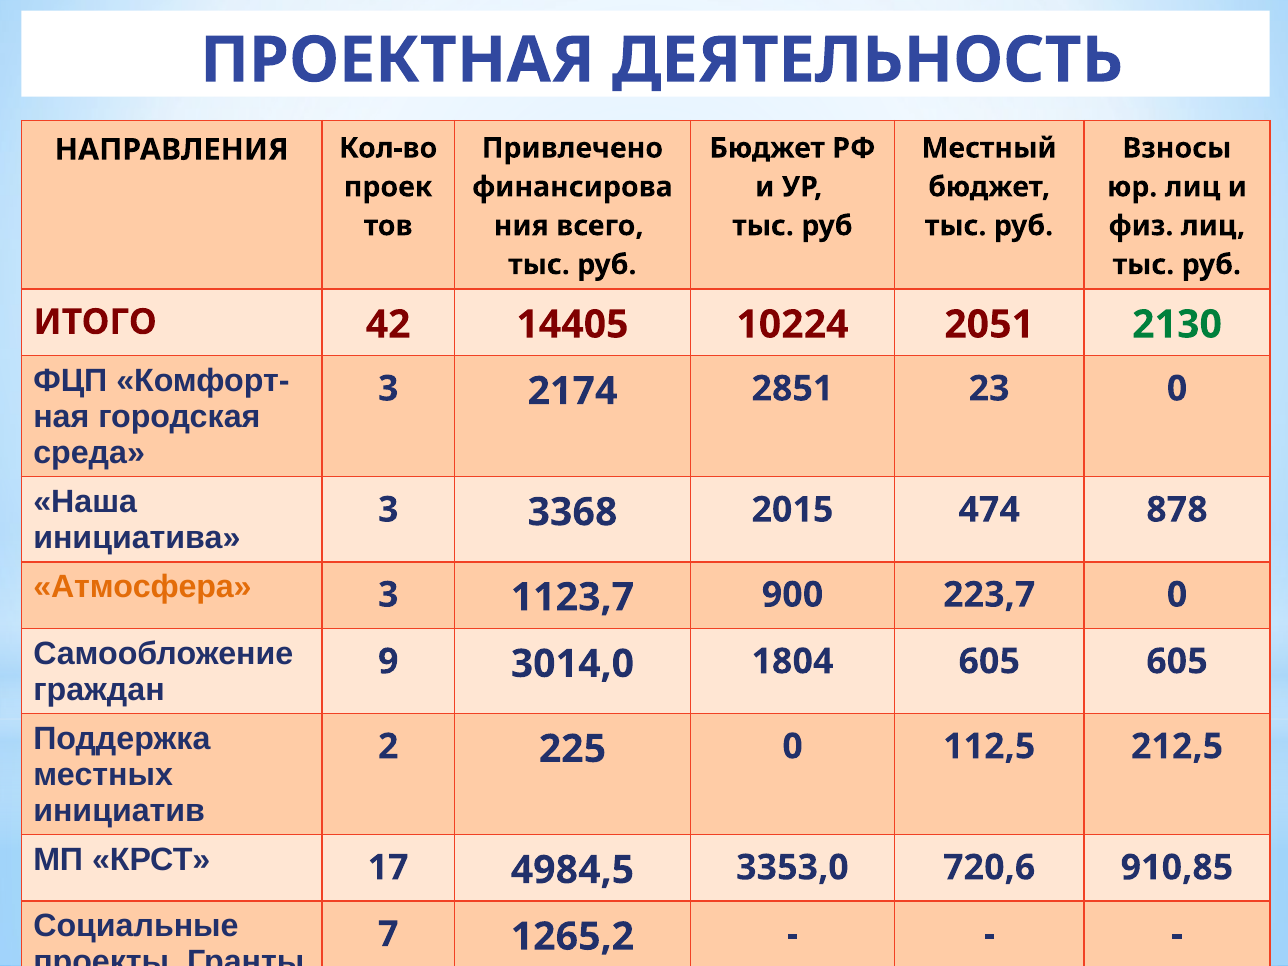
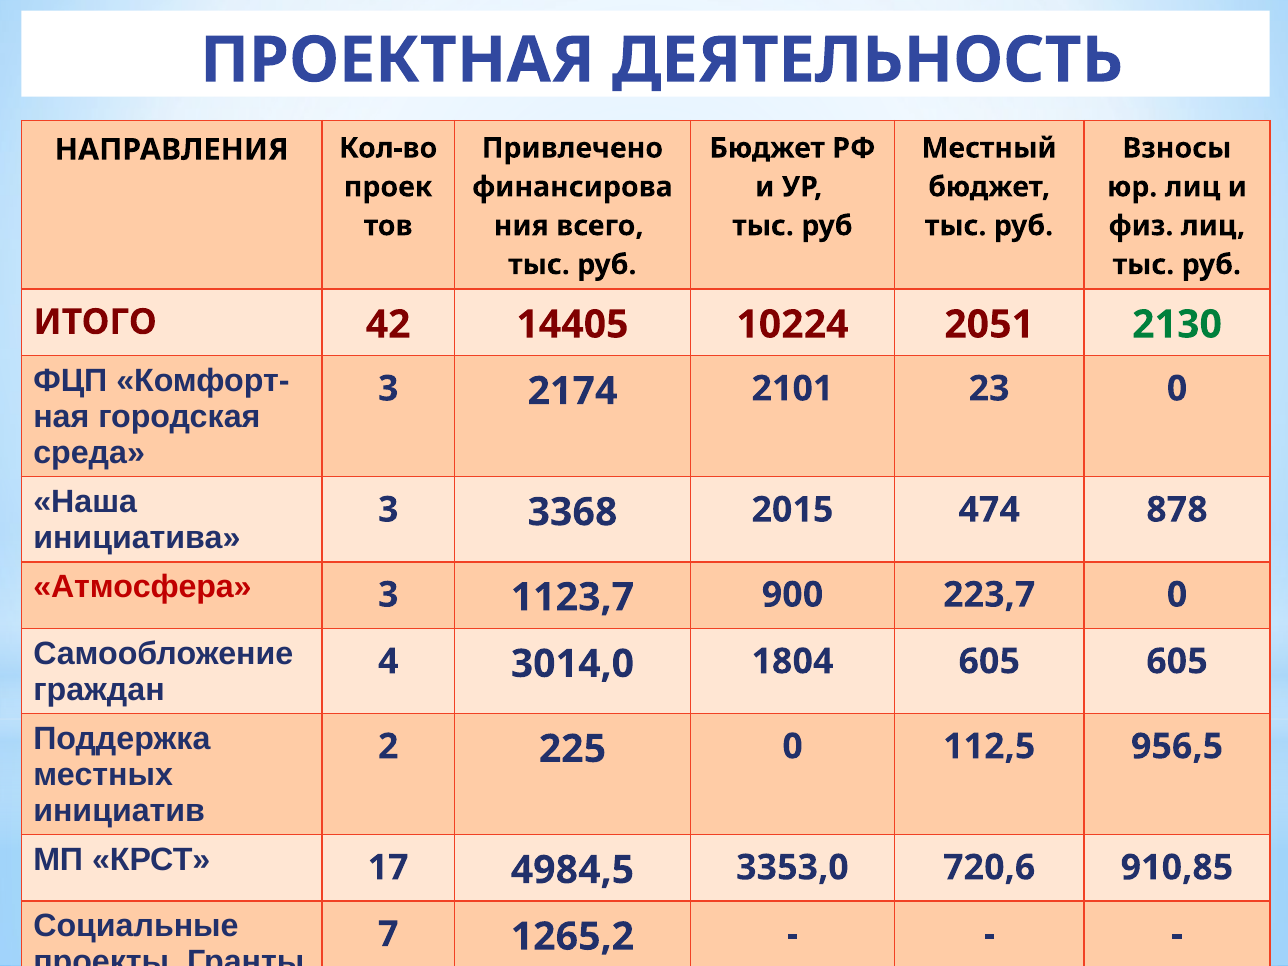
2851: 2851 -> 2101
Атмосфера colour: orange -> red
9: 9 -> 4
212,5: 212,5 -> 956,5
